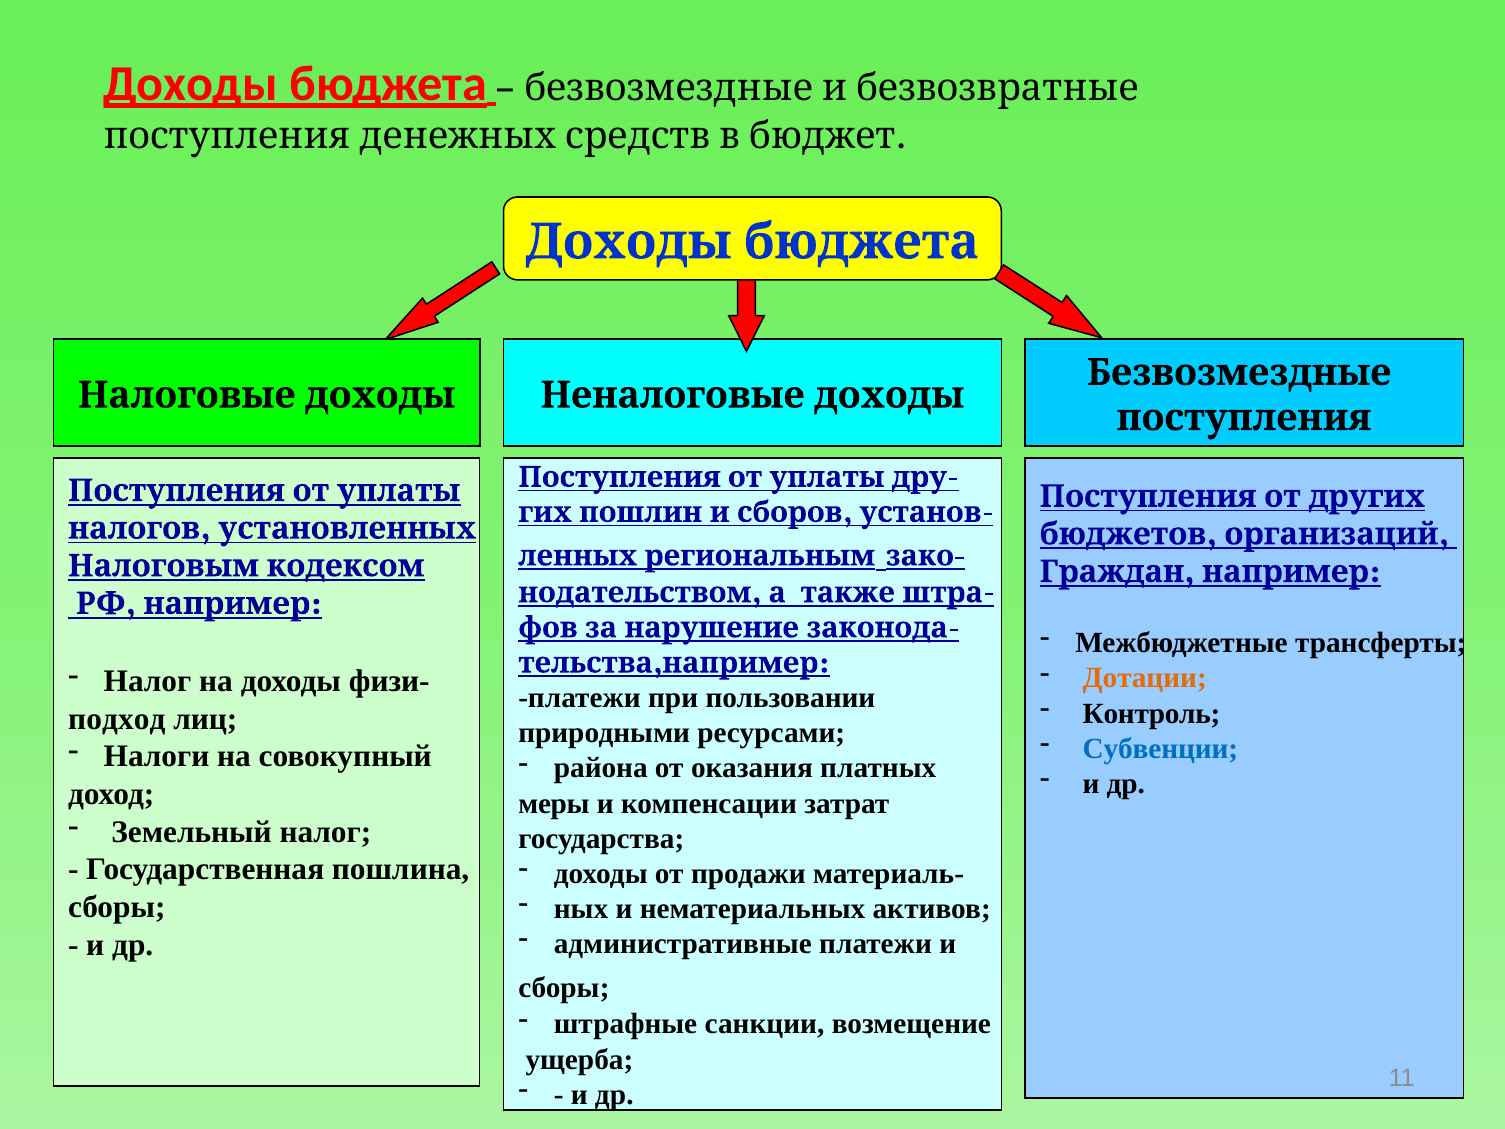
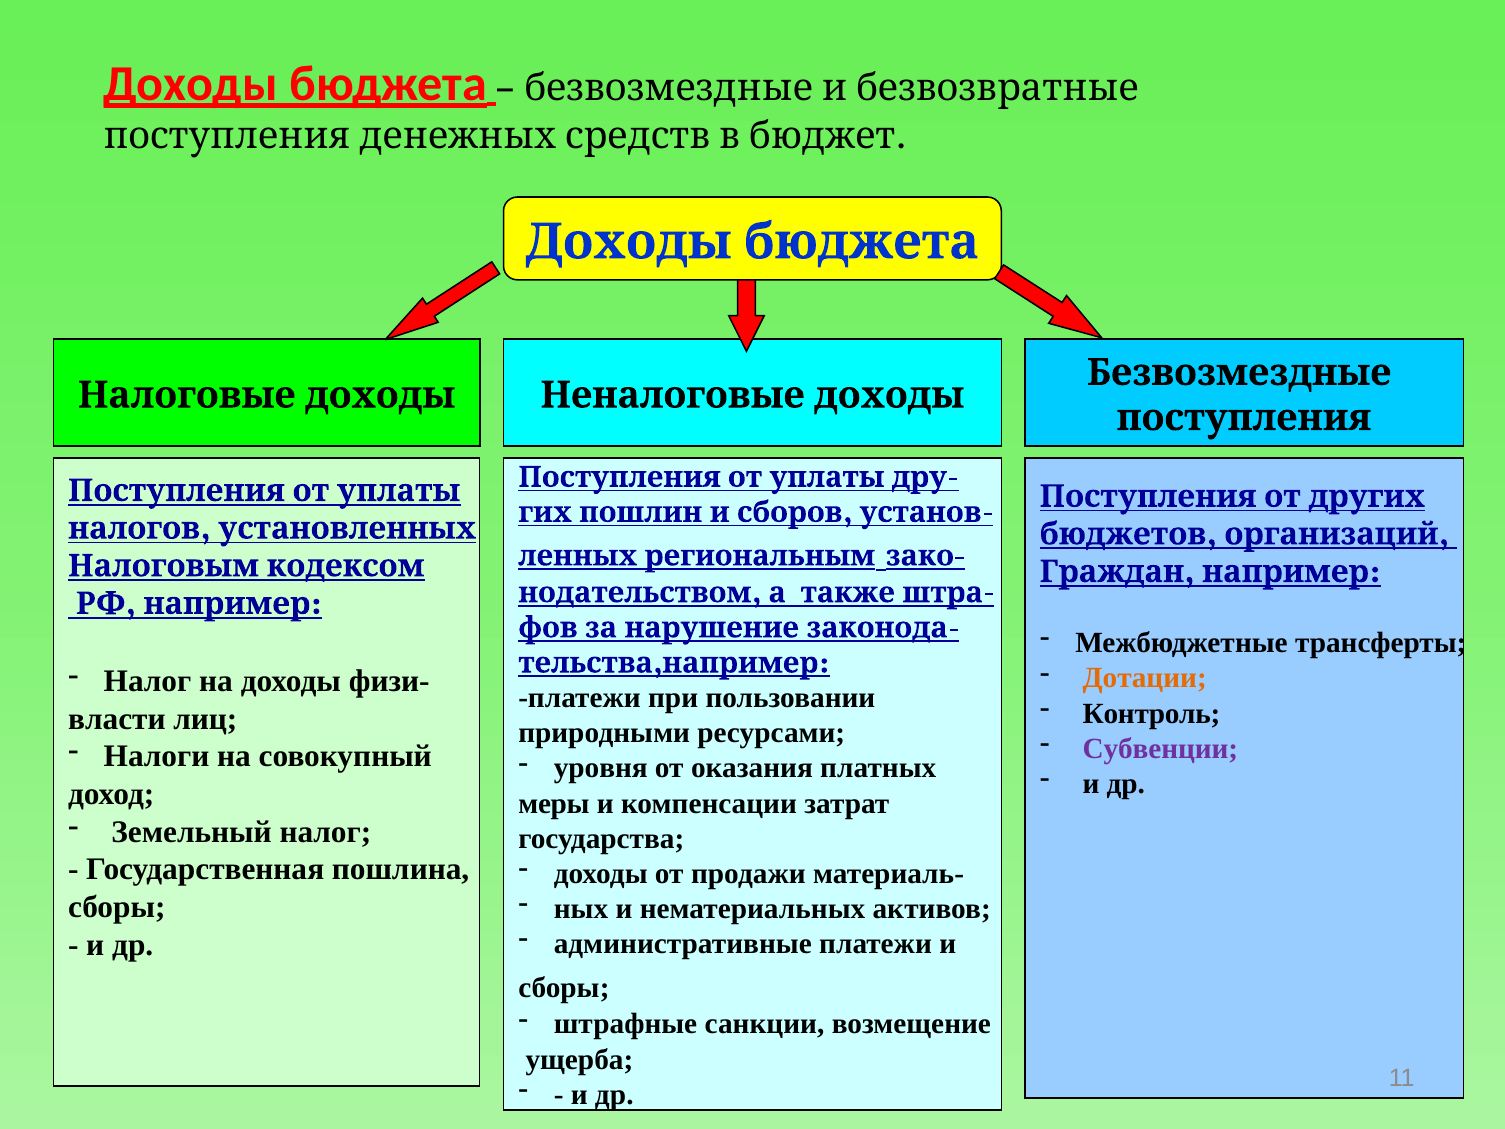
подход: подход -> власти
Субвенции colour: blue -> purple
района: района -> уровня
